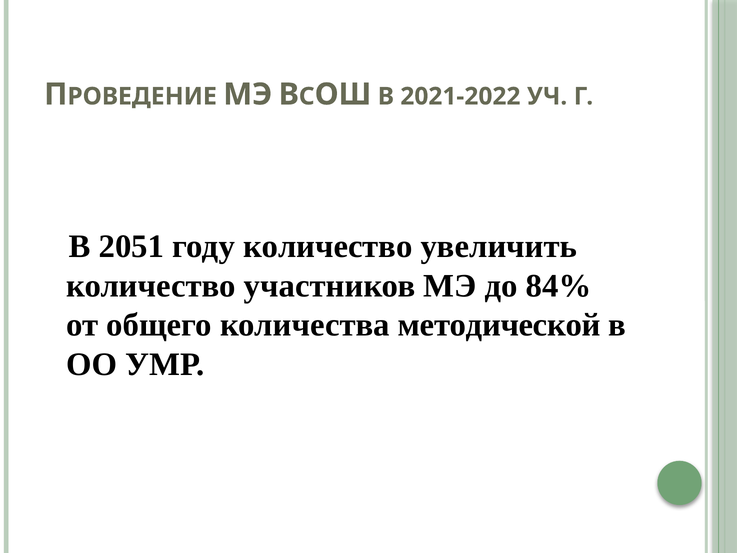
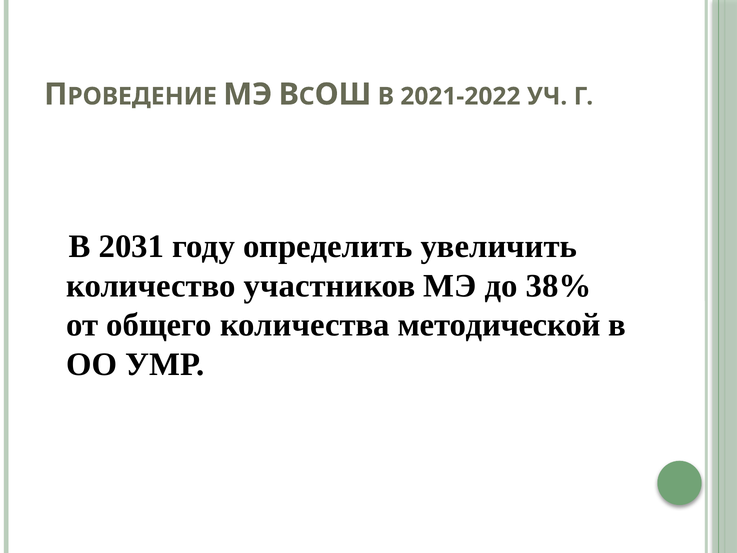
2051: 2051 -> 2031
году количество: количество -> определить
84%: 84% -> 38%
